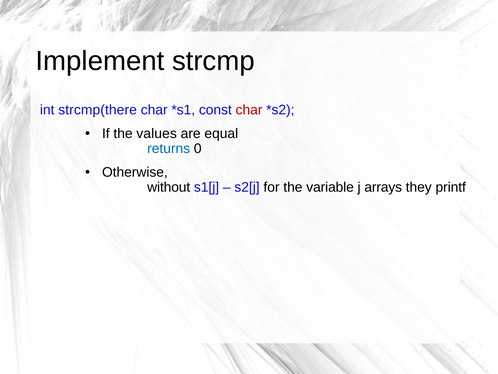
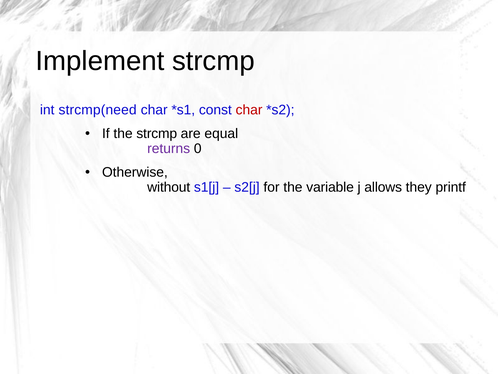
strcmp(there: strcmp(there -> strcmp(need
the values: values -> strcmp
returns colour: blue -> purple
arrays: arrays -> allows
